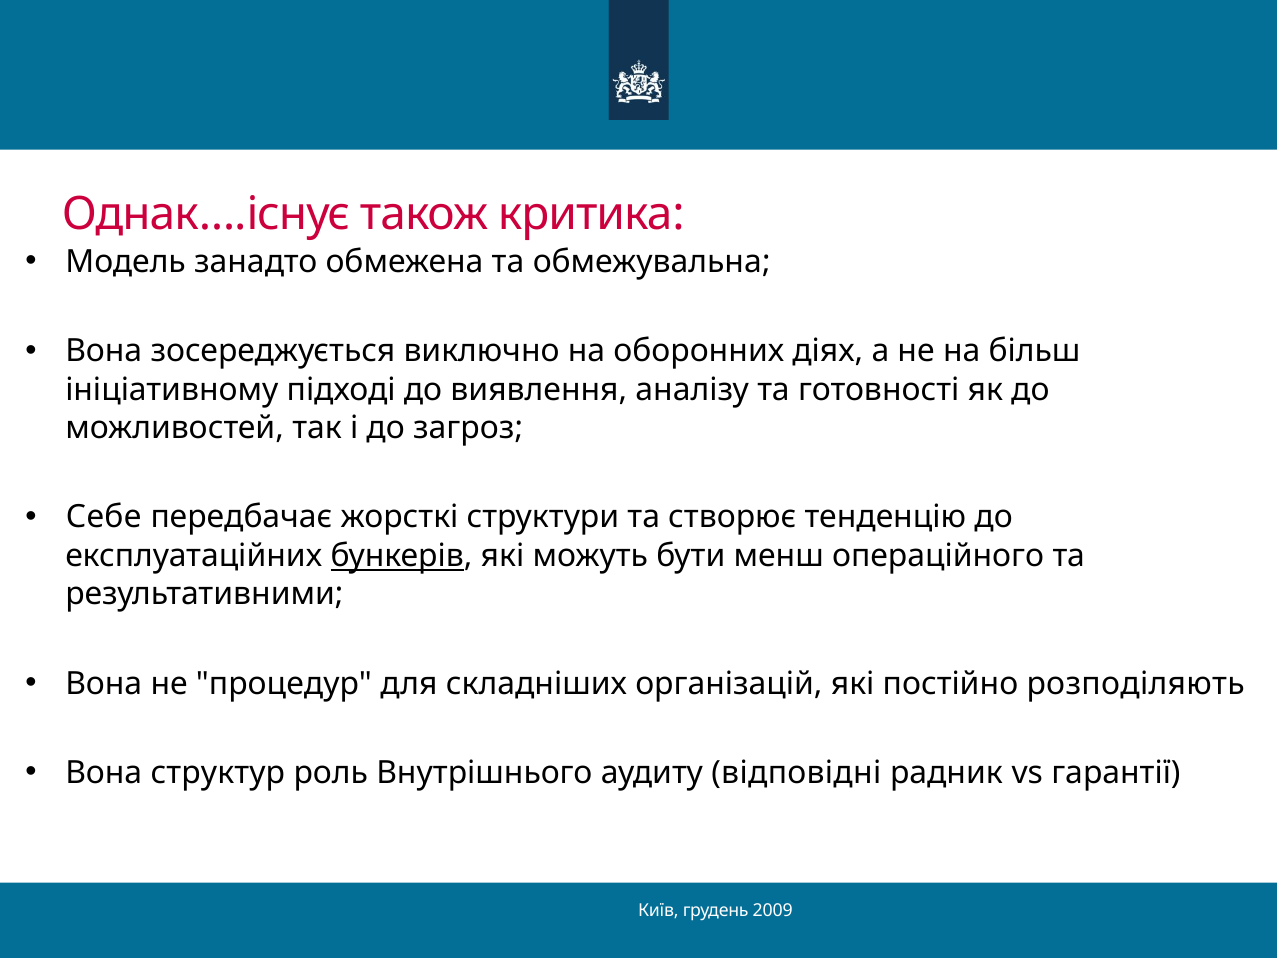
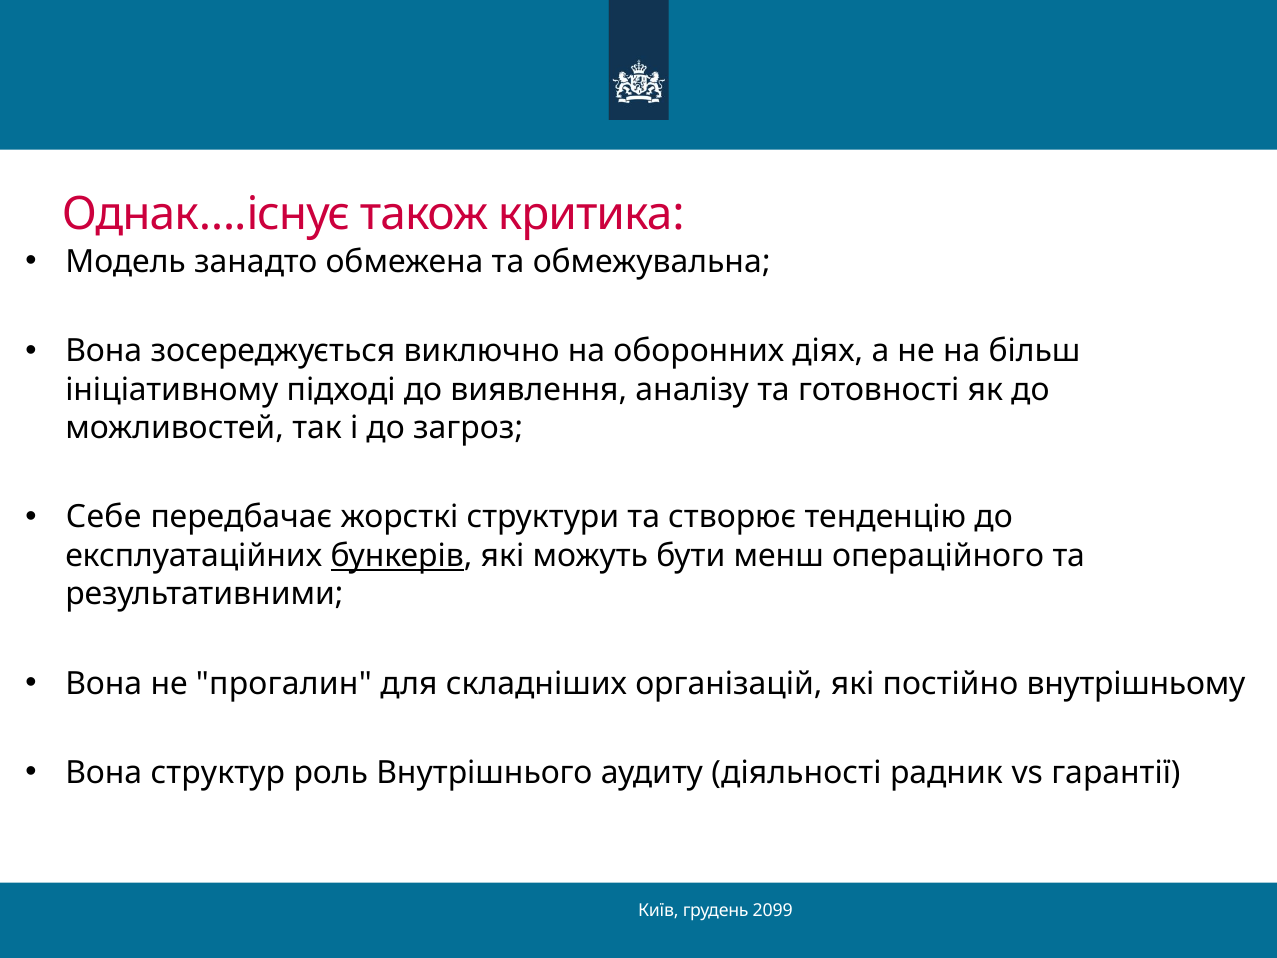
процедур: процедур -> прогалин
розподіляють: розподіляють -> внутрішньому
відповідні: відповідні -> діяльності
2009: 2009 -> 2099
